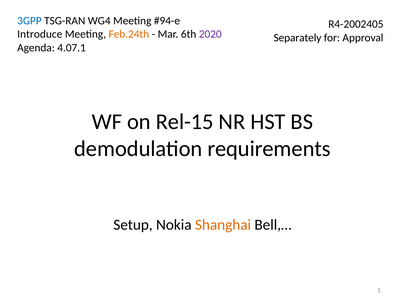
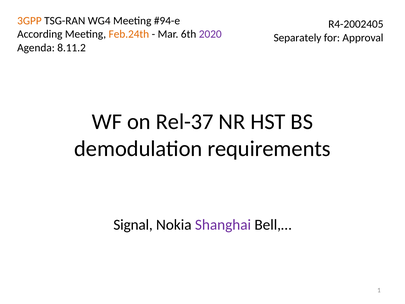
3GPP colour: blue -> orange
Introduce: Introduce -> According
4.07.1: 4.07.1 -> 8.11.2
Rel-15: Rel-15 -> Rel-37
Setup: Setup -> Signal
Shanghai colour: orange -> purple
